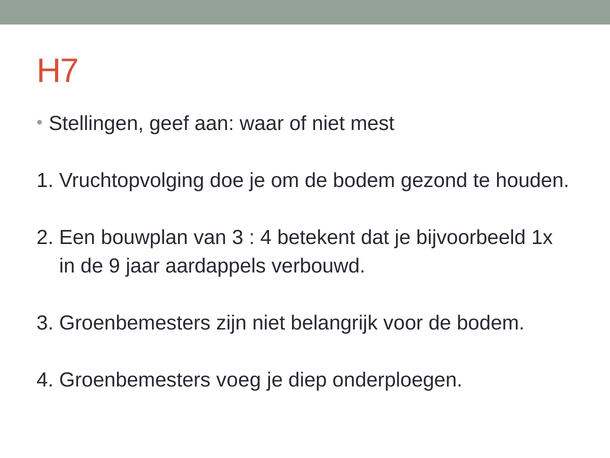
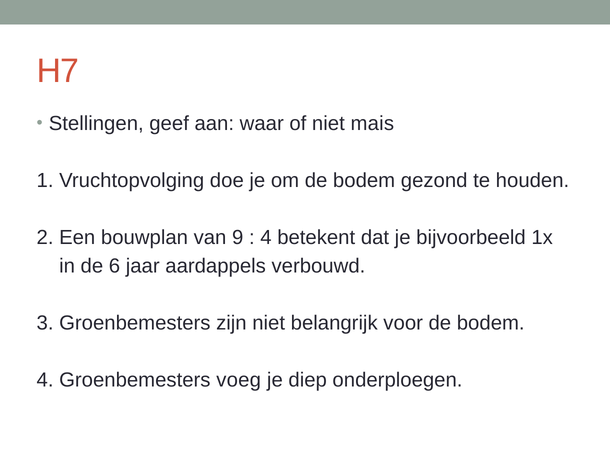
mest: mest -> mais
van 3: 3 -> 9
9: 9 -> 6
